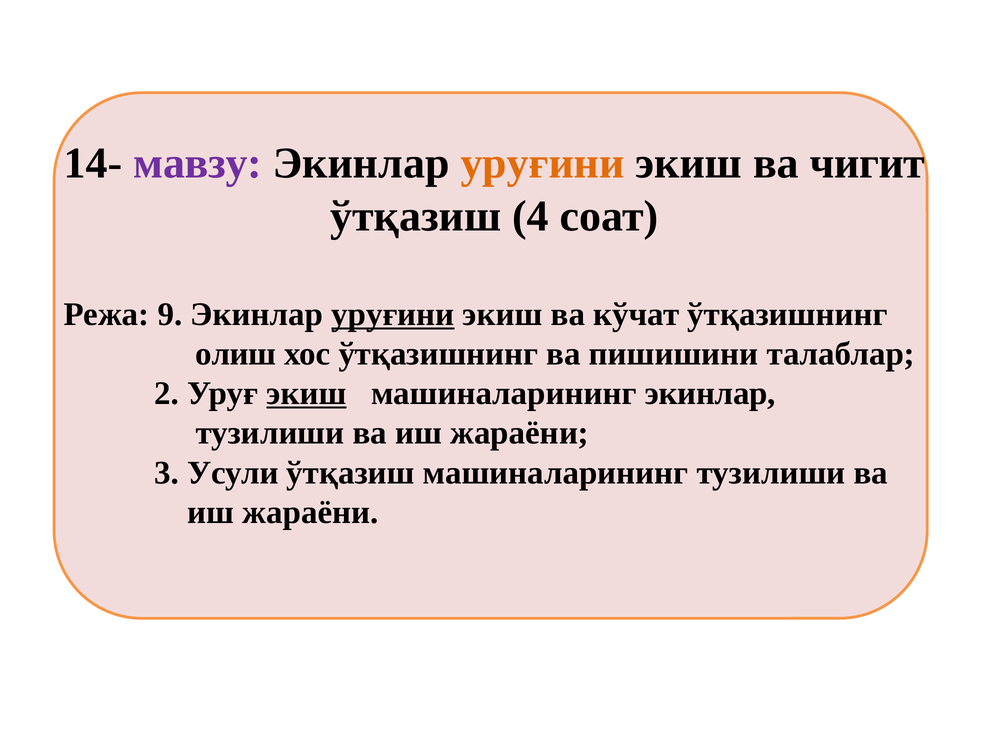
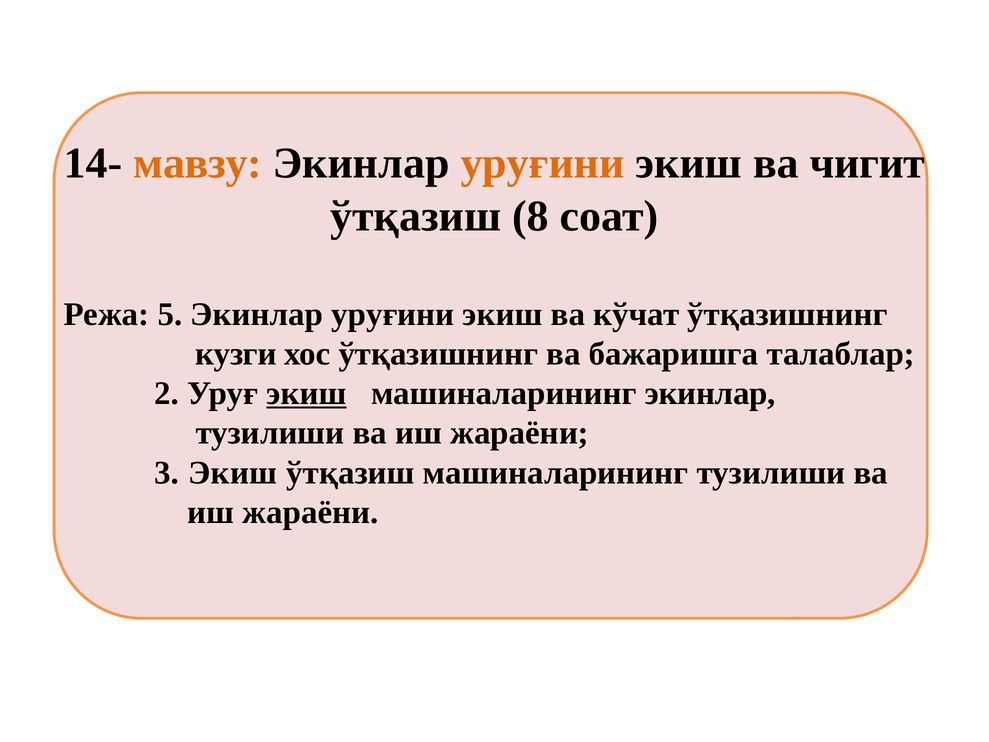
мавзу colour: purple -> orange
4: 4 -> 8
9: 9 -> 5
уруғини at (393, 314) underline: present -> none
олиш: олиш -> кузги
пишишини: пишишини -> бажаришга
3 Усули: Усули -> Экиш
